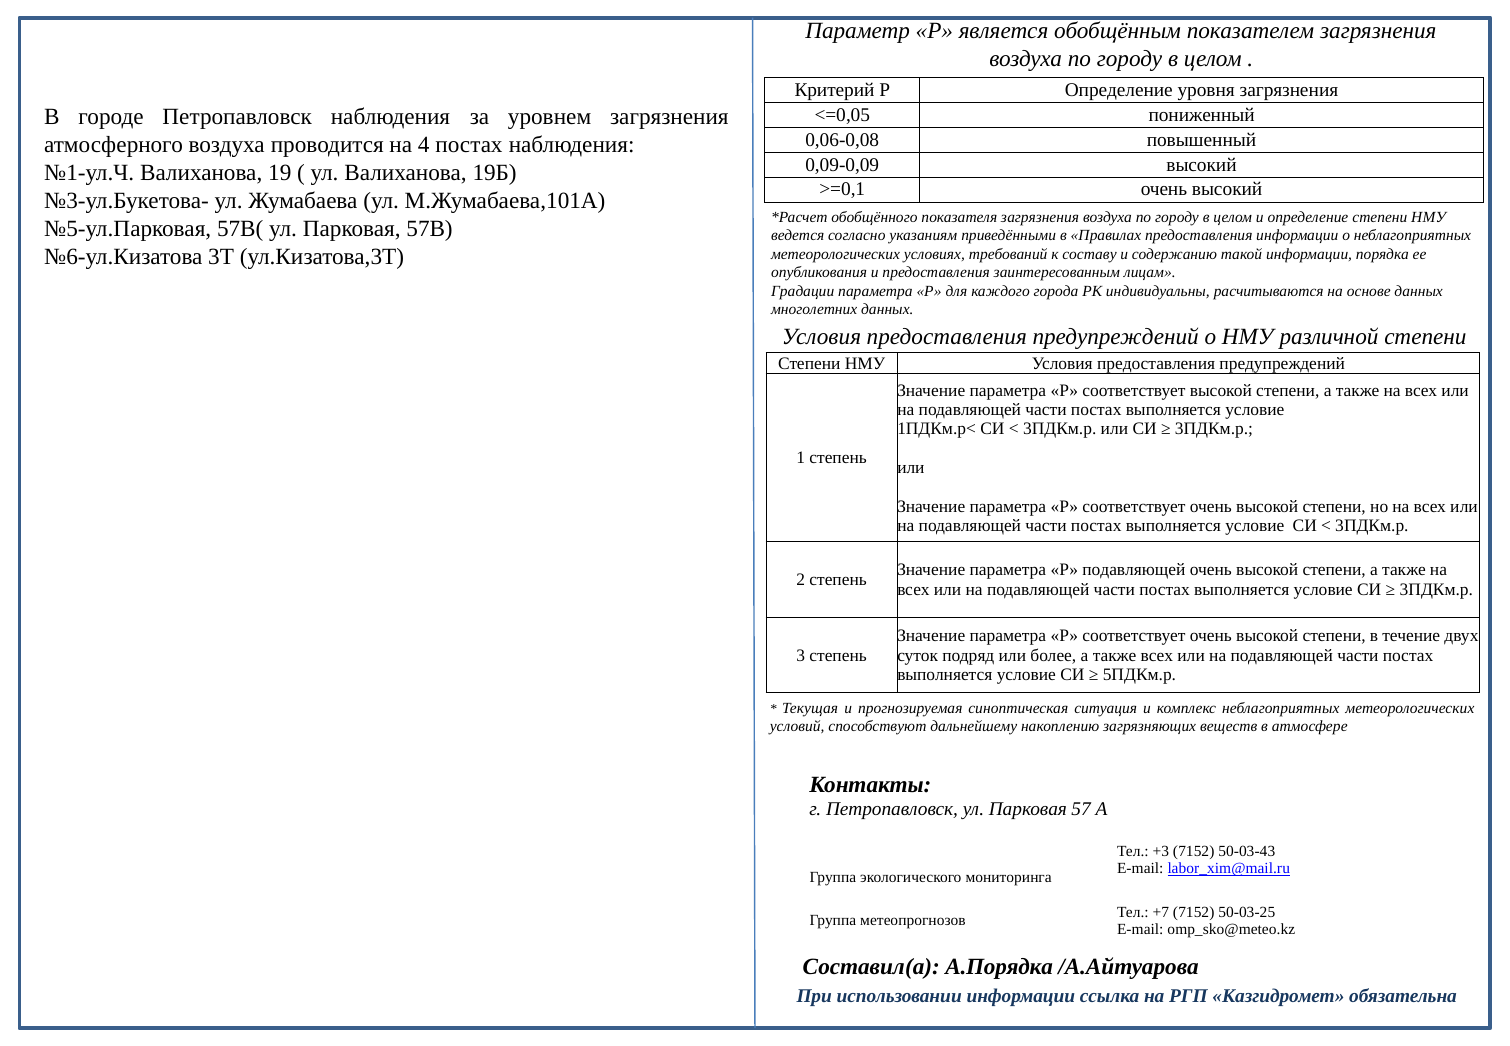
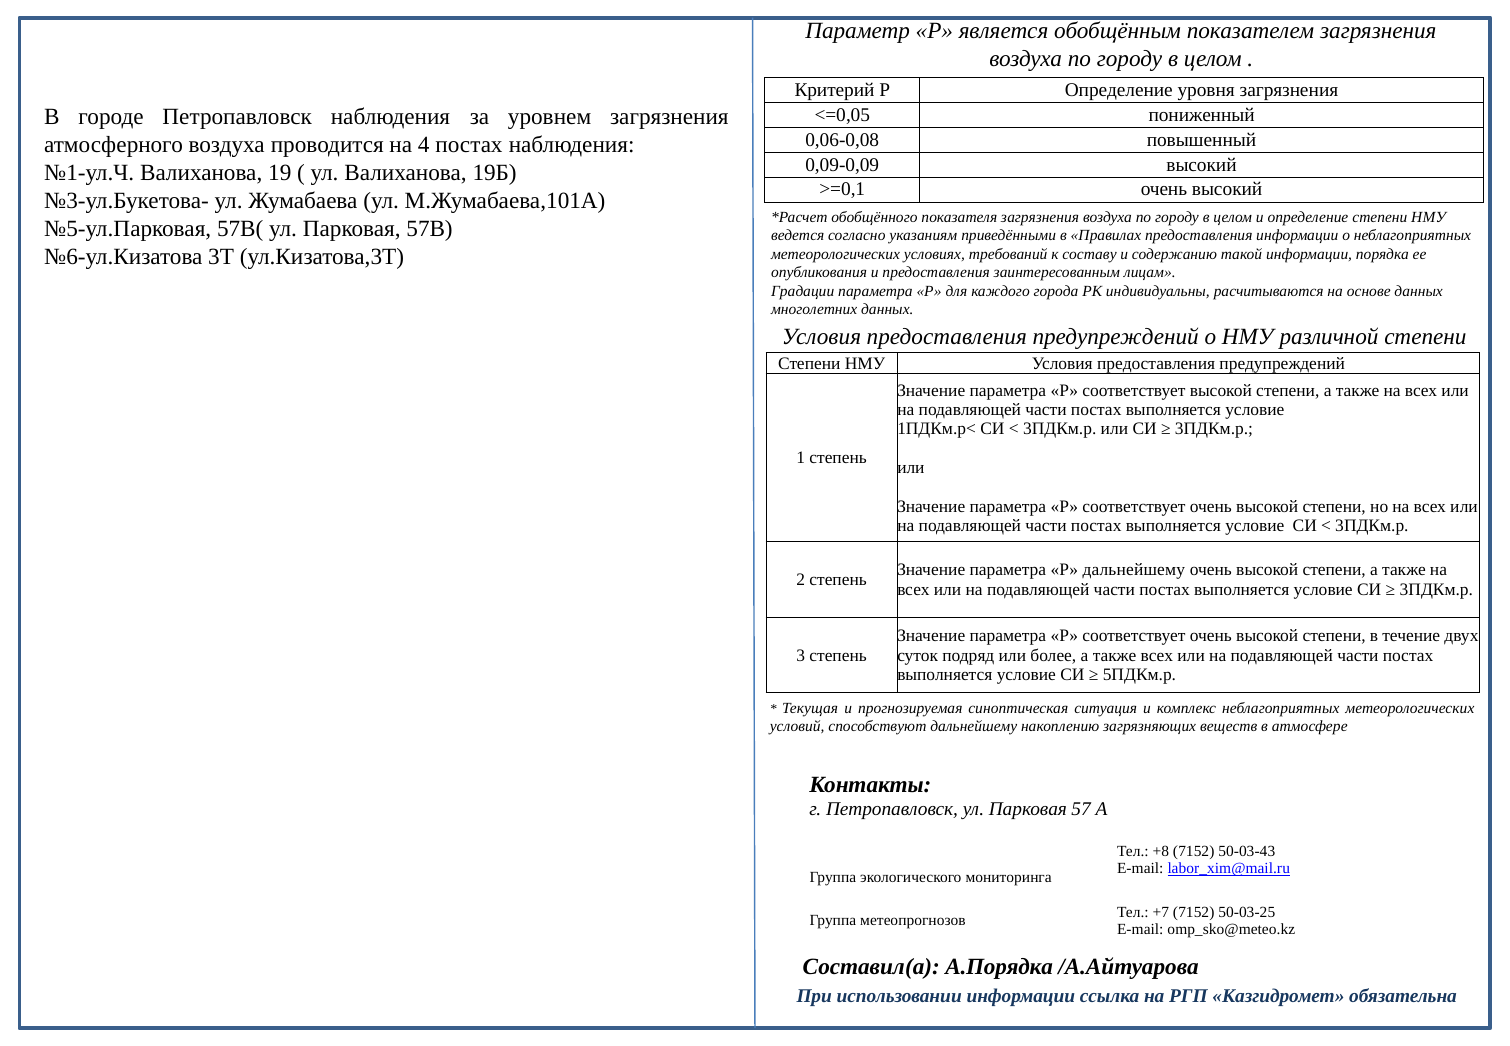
Р подавляющей: подавляющей -> дальнейшему
+3: +3 -> +8
